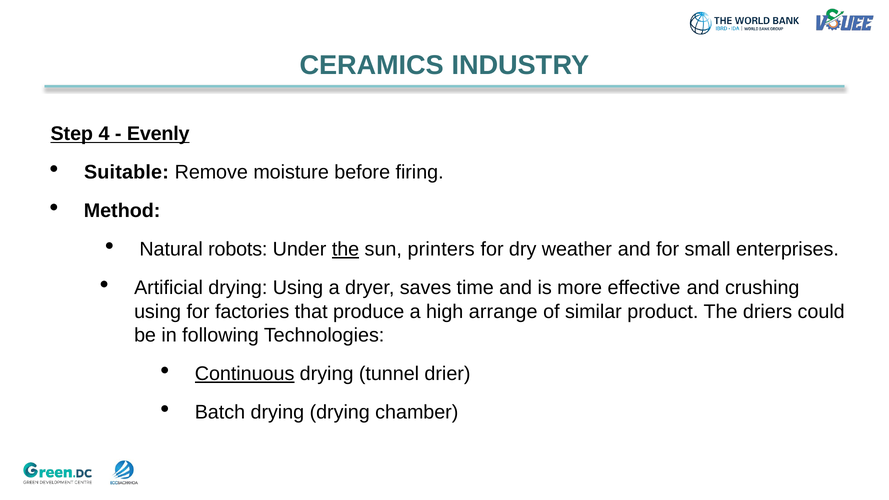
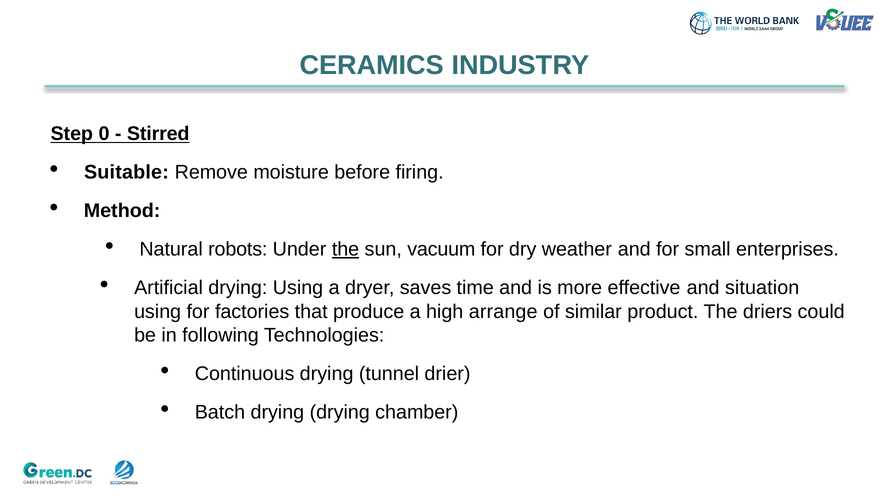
4: 4 -> 0
Evenly: Evenly -> Stirred
printers: printers -> vacuum
crushing: crushing -> situation
Continuous underline: present -> none
